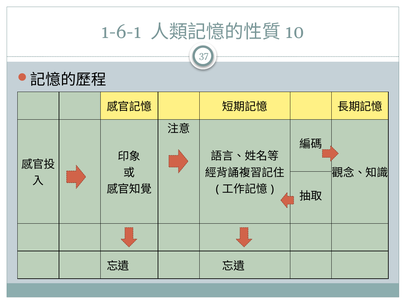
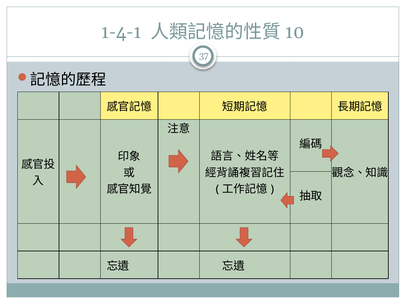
1-6-1: 1-6-1 -> 1-4-1
